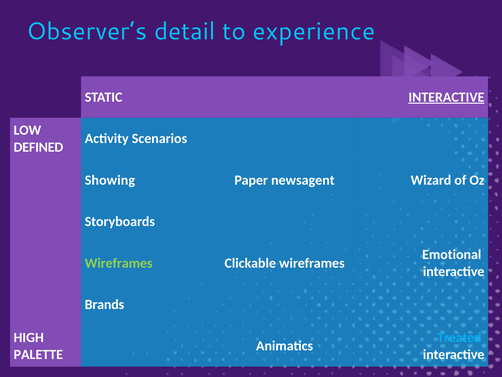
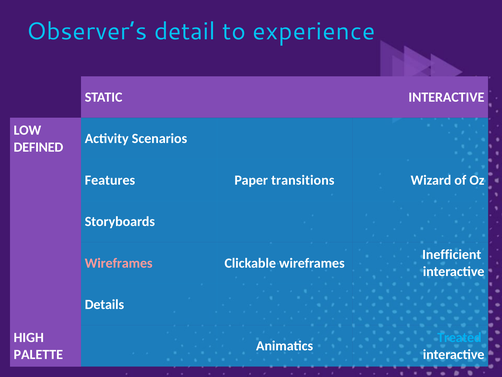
INTERACTIVE at (446, 97) underline: present -> none
Showing: Showing -> Features
newsagent: newsagent -> transitions
Emotional: Emotional -> Inefficient
Wireframes at (119, 263) colour: light green -> pink
Brands: Brands -> Details
